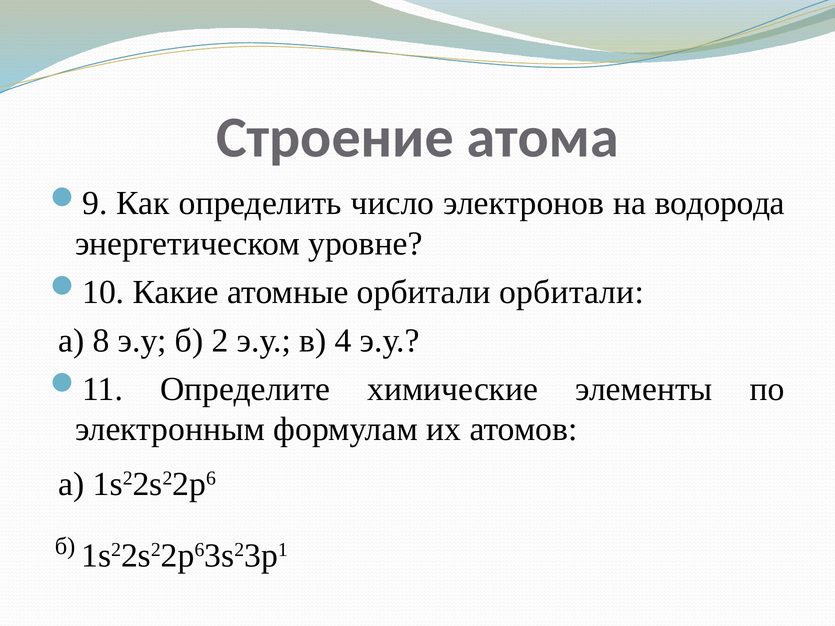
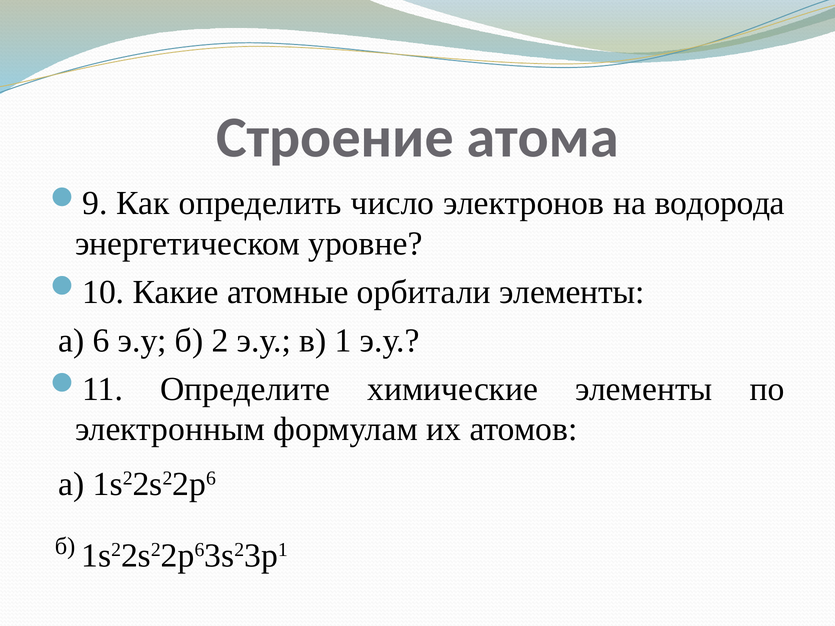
орбитали орбитали: орбитали -> элементы
8: 8 -> 6
4: 4 -> 1
